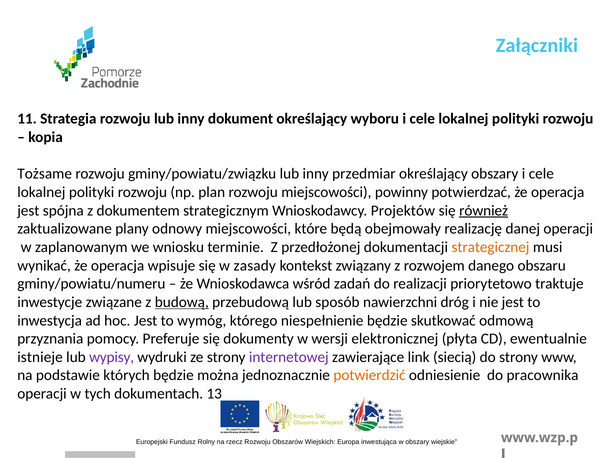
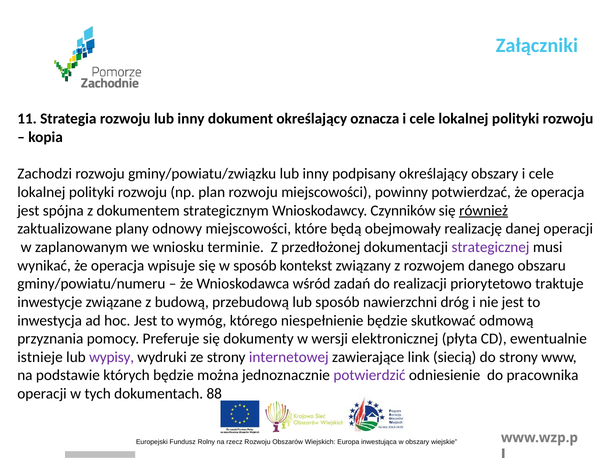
wyboru: wyboru -> oznacza
Tożsame: Tożsame -> Zachodzi
przedmiar: przedmiar -> podpisany
Projektów: Projektów -> Czynników
strategicznej colour: orange -> purple
w zasady: zasady -> sposób
budową underline: present -> none
potwierdzić colour: orange -> purple
13: 13 -> 88
